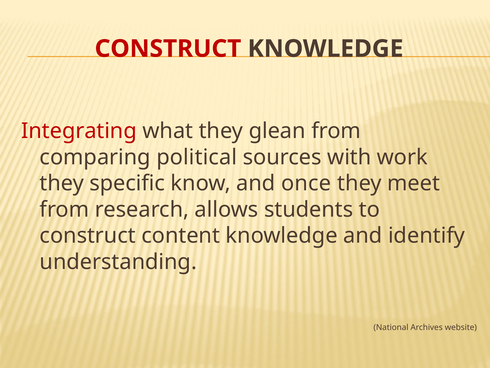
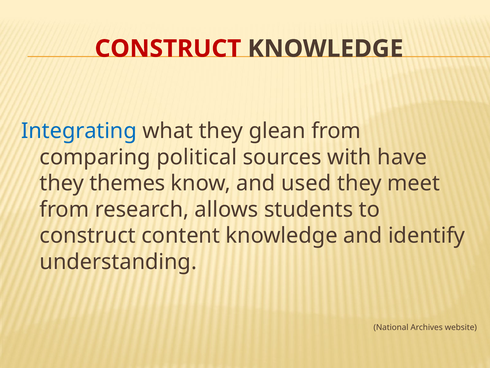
Integrating colour: red -> blue
work: work -> have
specific: specific -> themes
once: once -> used
